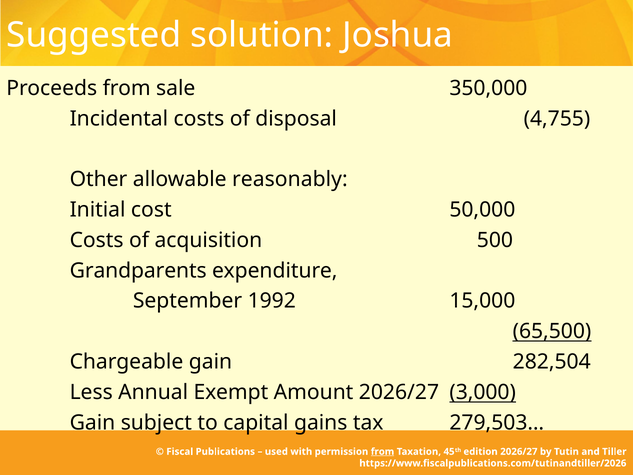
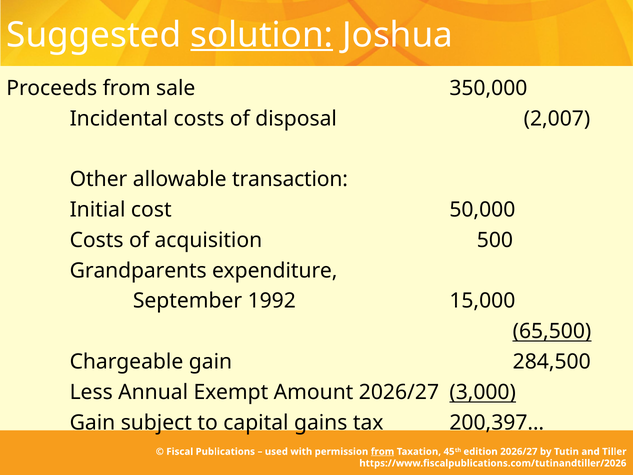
solution underline: none -> present
4,755: 4,755 -> 2,007
reasonably: reasonably -> transaction
282,504: 282,504 -> 284,500
279,503…: 279,503… -> 200,397…
